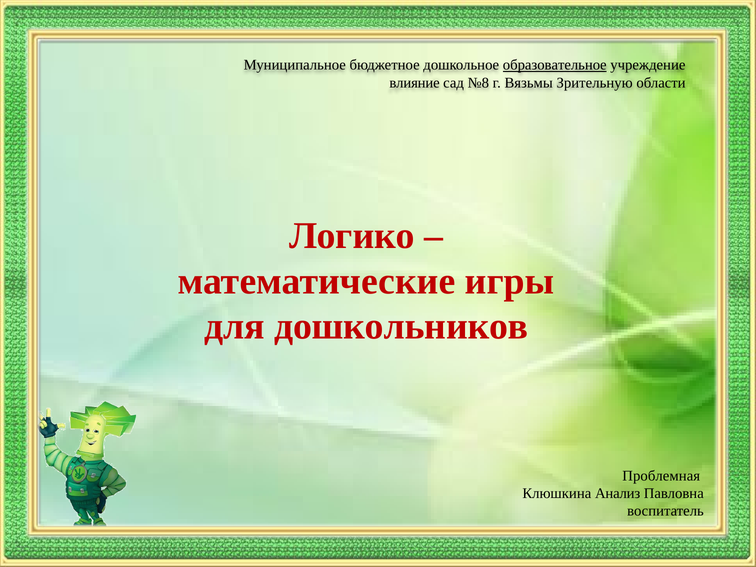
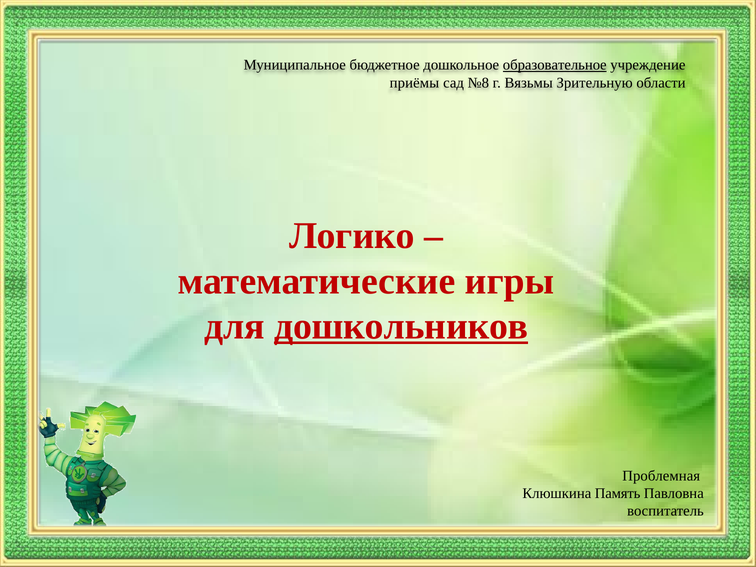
влияние: влияние -> приёмы
дошкольников underline: none -> present
Анализ: Анализ -> Память
